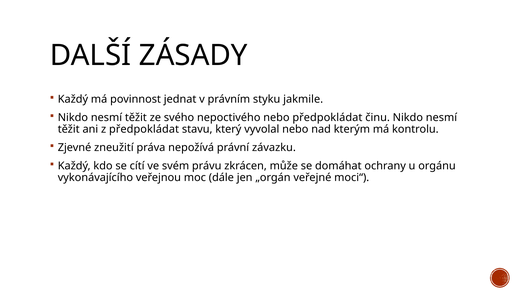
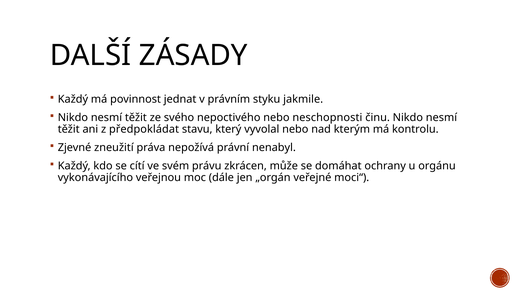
nebo předpokládat: předpokládat -> neschopnosti
závazku: závazku -> nenabyl
